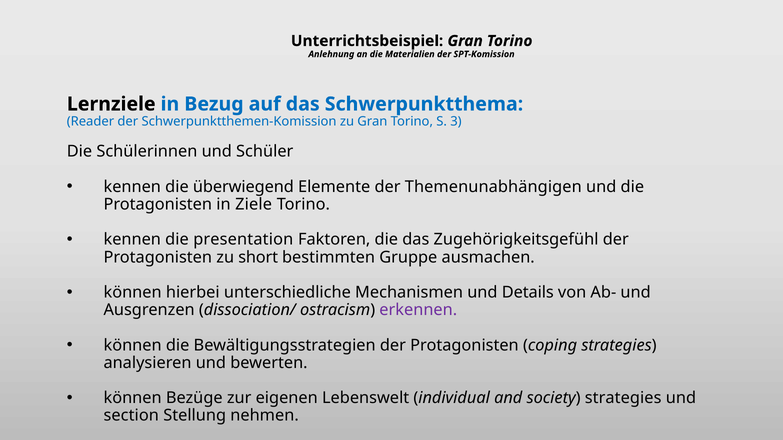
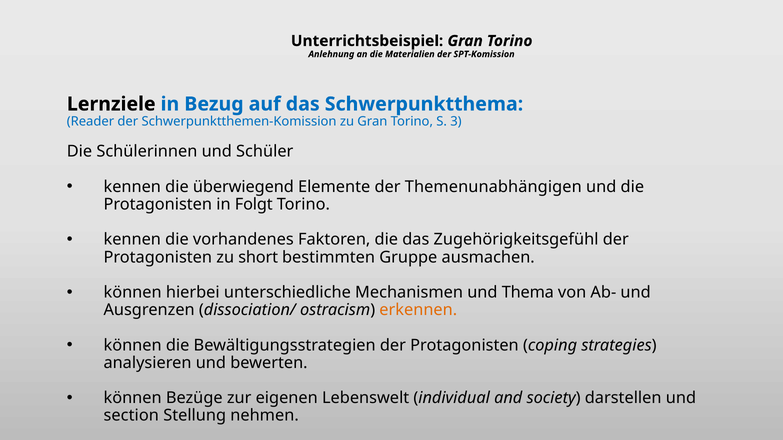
Ziele: Ziele -> Folgt
presentation: presentation -> vorhandenes
Details: Details -> Thema
erkennen colour: purple -> orange
society strategies: strategies -> darstellen
